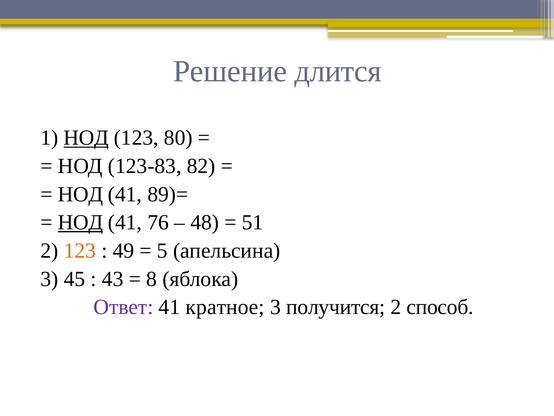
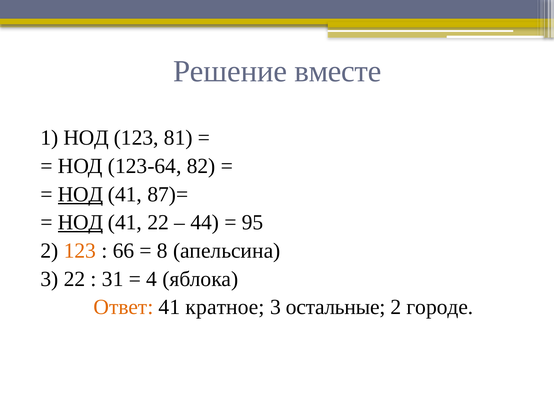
длится: длится -> вместе
НОД at (86, 138) underline: present -> none
80: 80 -> 81
123-83: 123-83 -> 123-64
НОД at (80, 194) underline: none -> present
89)=: 89)= -> 87)=
41 76: 76 -> 22
48: 48 -> 44
51: 51 -> 95
49: 49 -> 66
5: 5 -> 8
3 45: 45 -> 22
43: 43 -> 31
8: 8 -> 4
Ответ colour: purple -> orange
получится: получится -> остальные
способ: способ -> городе
